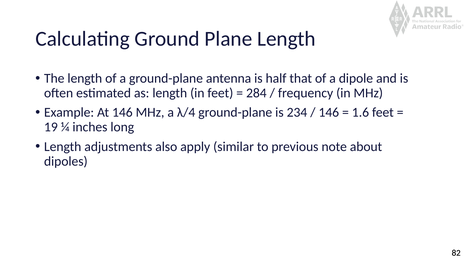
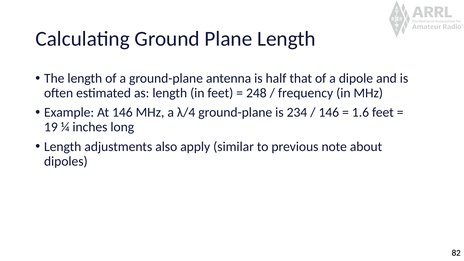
284: 284 -> 248
